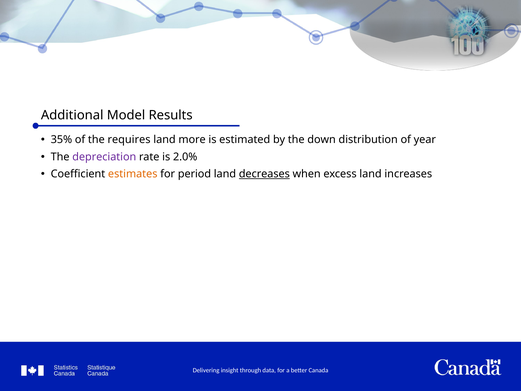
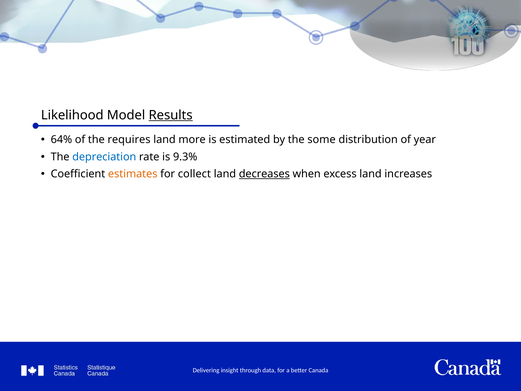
Additional: Additional -> Likelihood
Results underline: none -> present
35%: 35% -> 64%
down: down -> some
depreciation colour: purple -> blue
2.0%: 2.0% -> 9.3%
period: period -> collect
